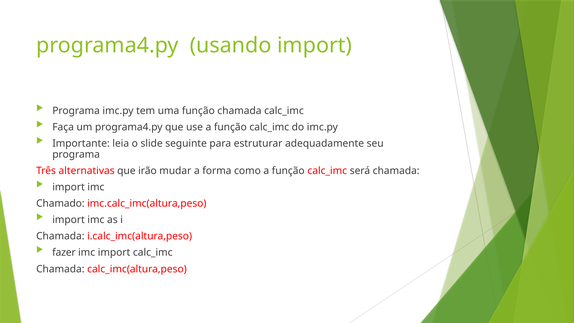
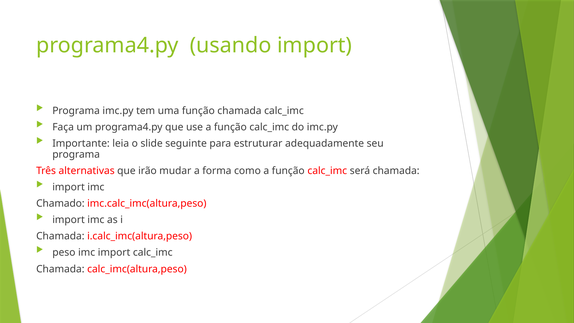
fazer: fazer -> peso
